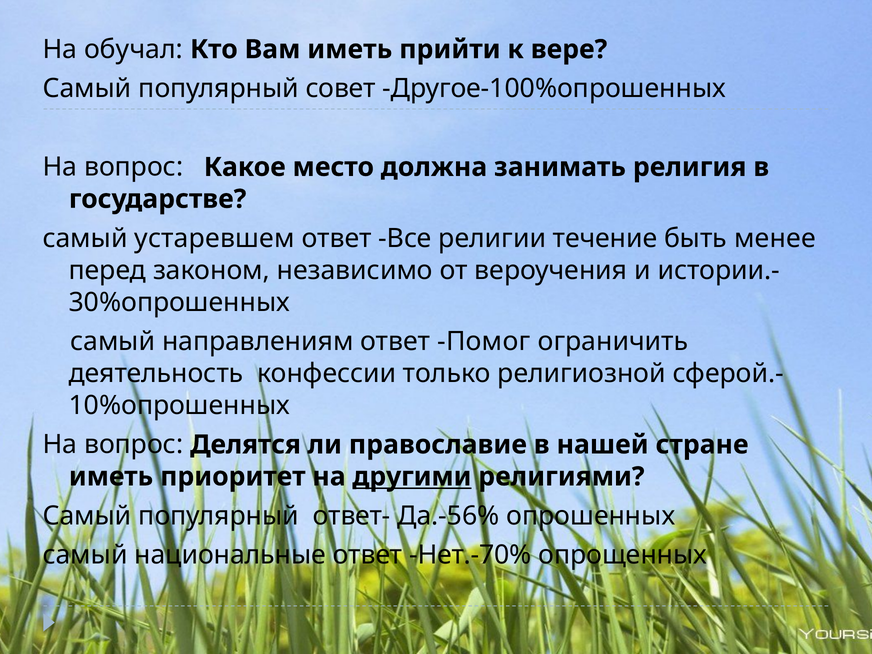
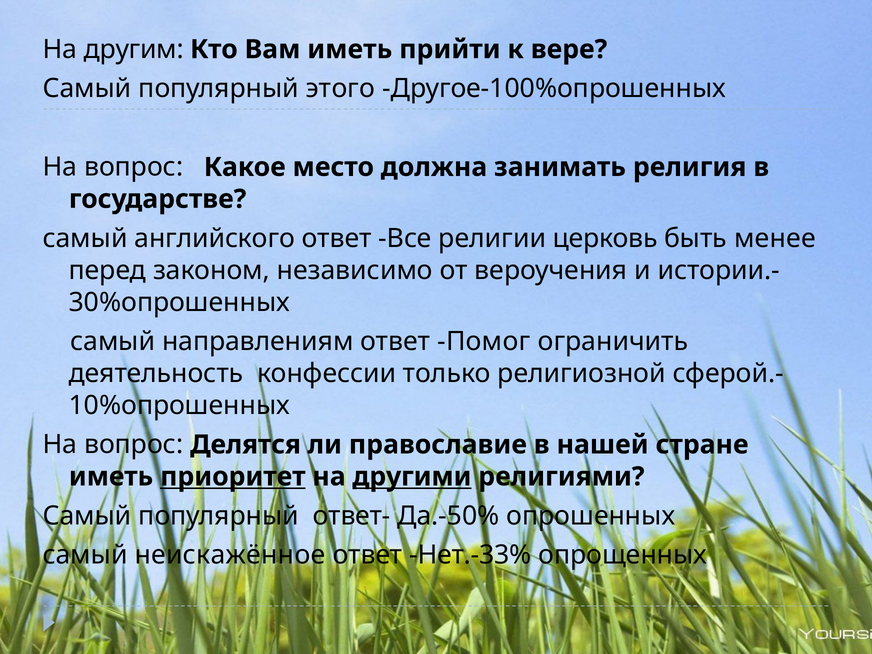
обучал: обучал -> другим
совет: совет -> этого
устаревшем: устаревшем -> английского
течение: течение -> церковь
приоритет underline: none -> present
Да.-56%: Да.-56% -> Да.-50%
национальные: национальные -> неискажённое
Нет.-70%: Нет.-70% -> Нет.-33%
